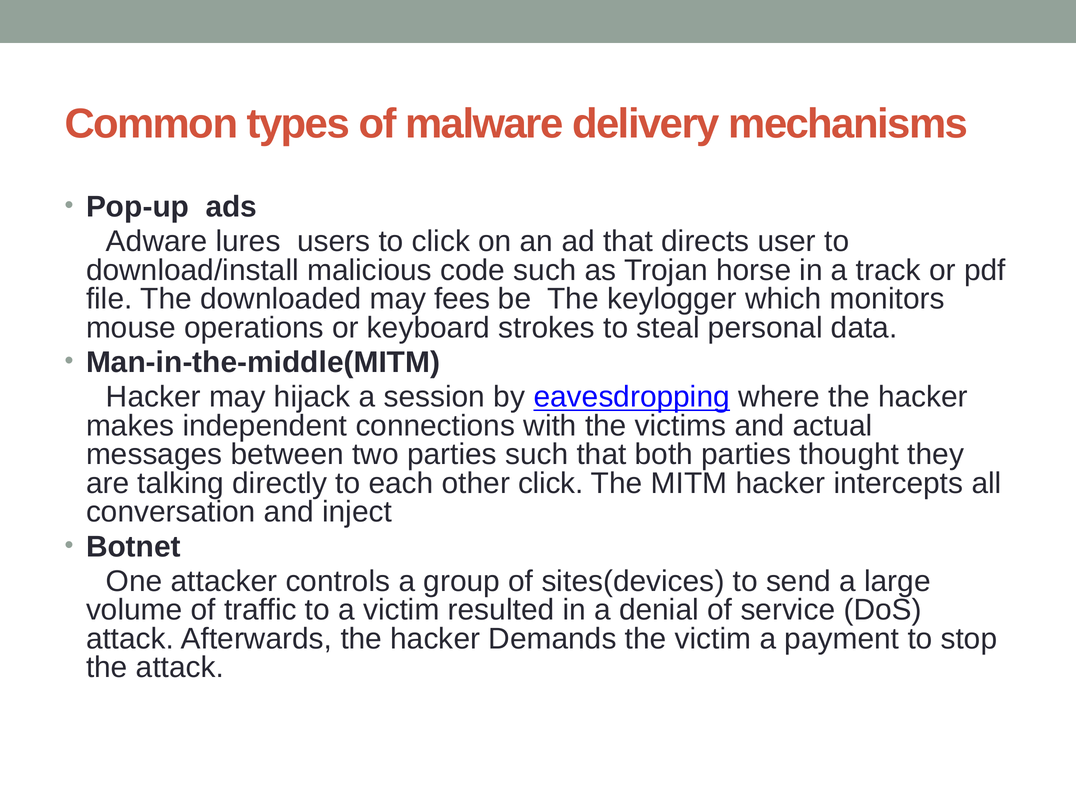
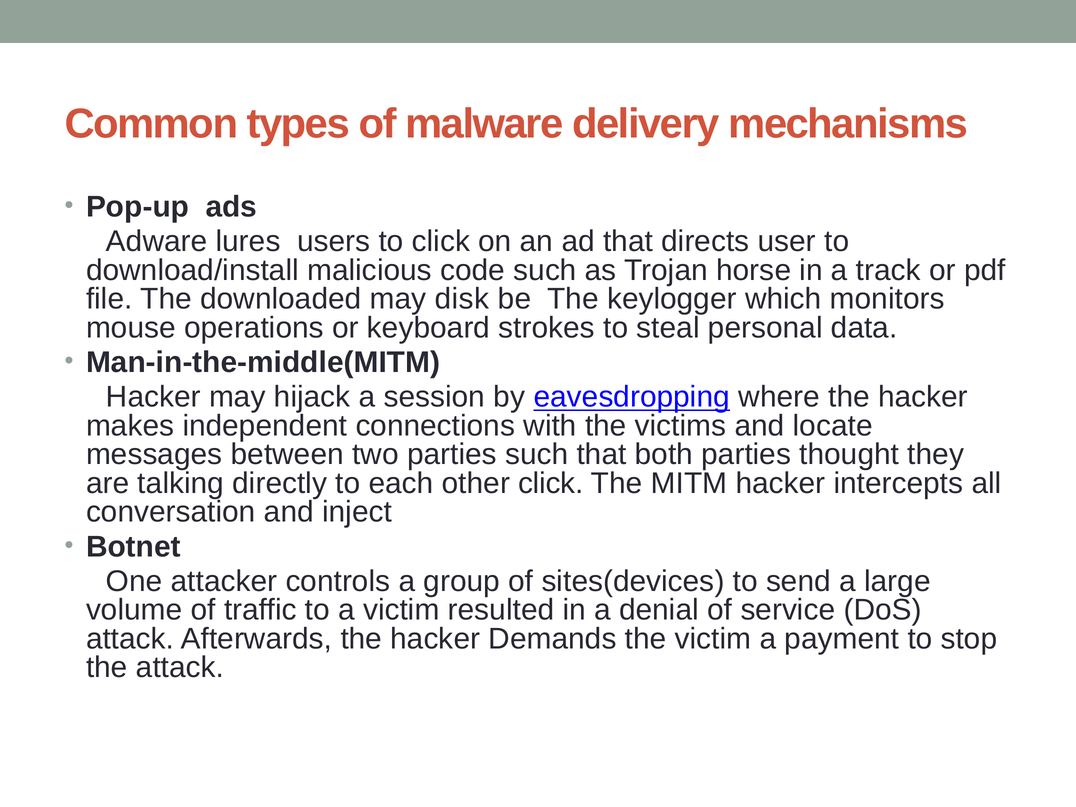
fees: fees -> disk
actual: actual -> locate
